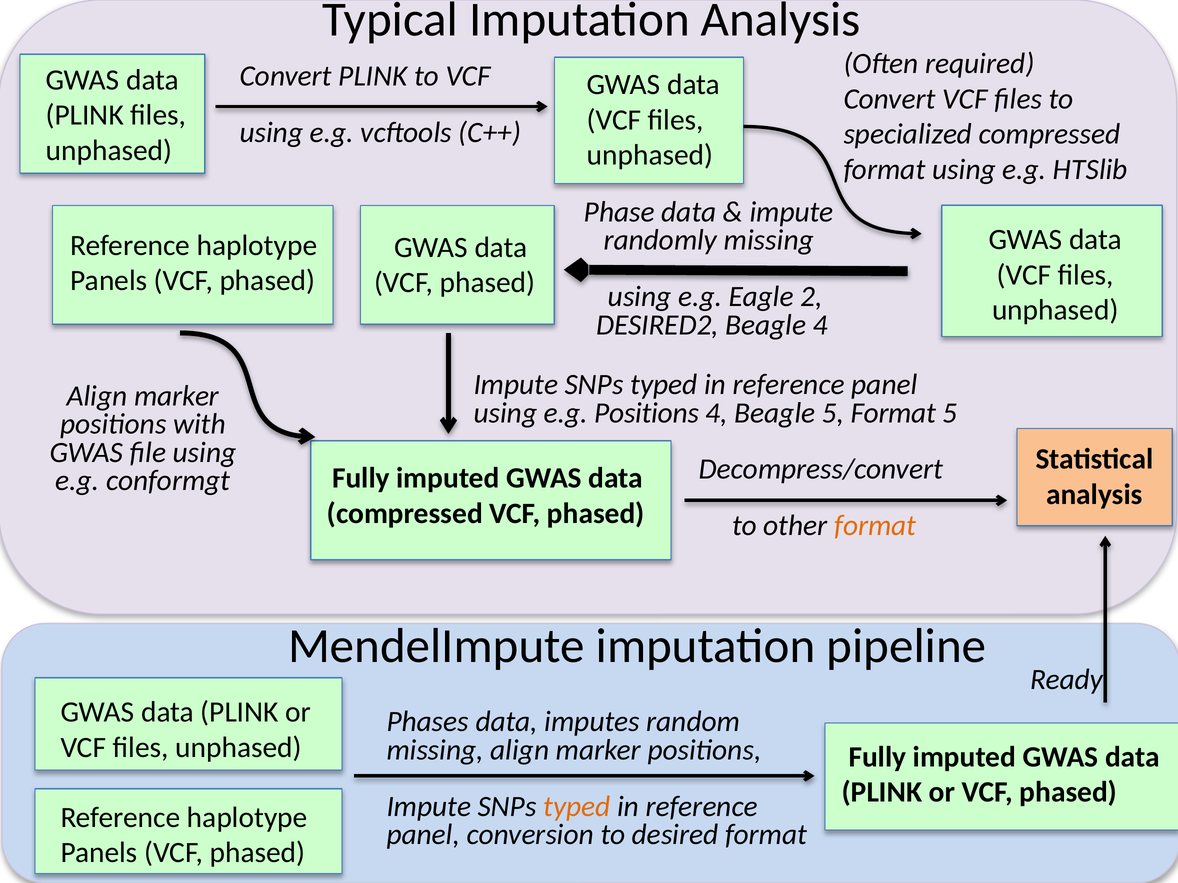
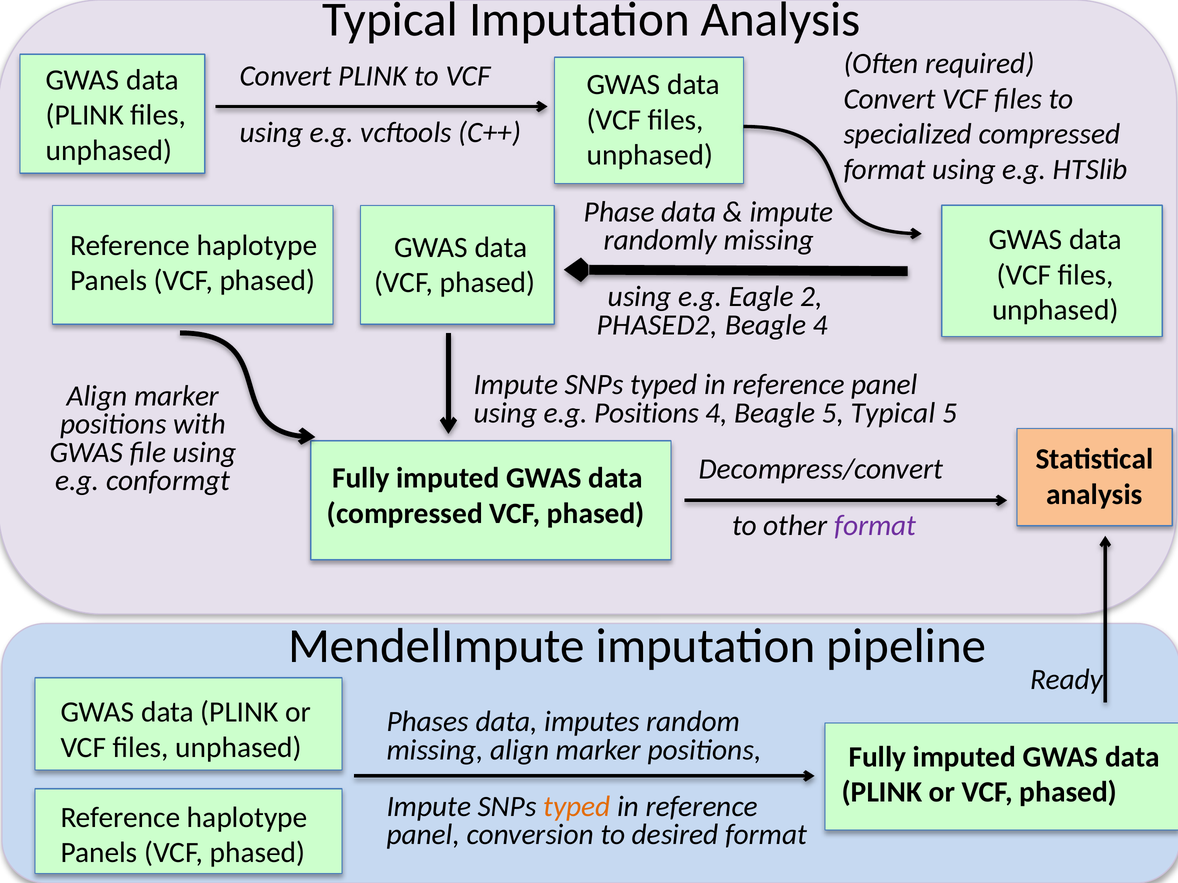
DESIRED2: DESIRED2 -> PHASED2
5 Format: Format -> Typical
format at (875, 526) colour: orange -> purple
